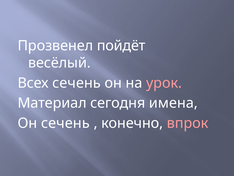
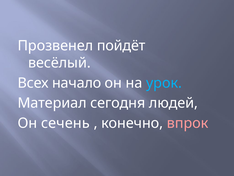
Всех сечень: сечень -> начало
урок colour: pink -> light blue
имена: имена -> людей
